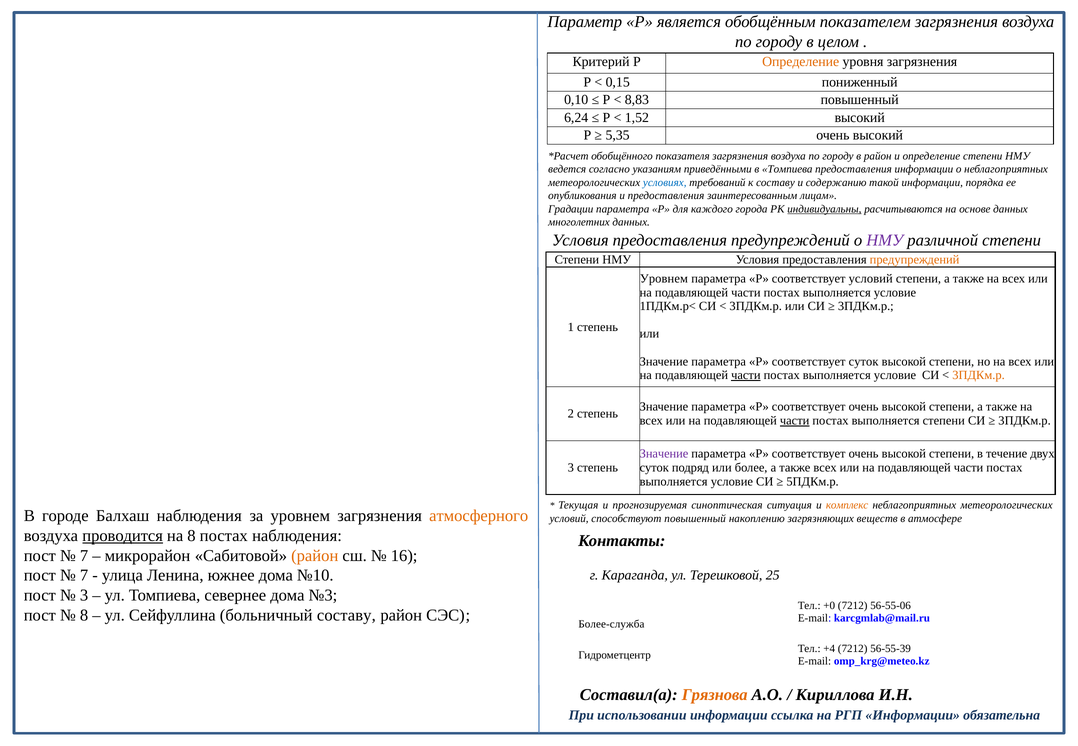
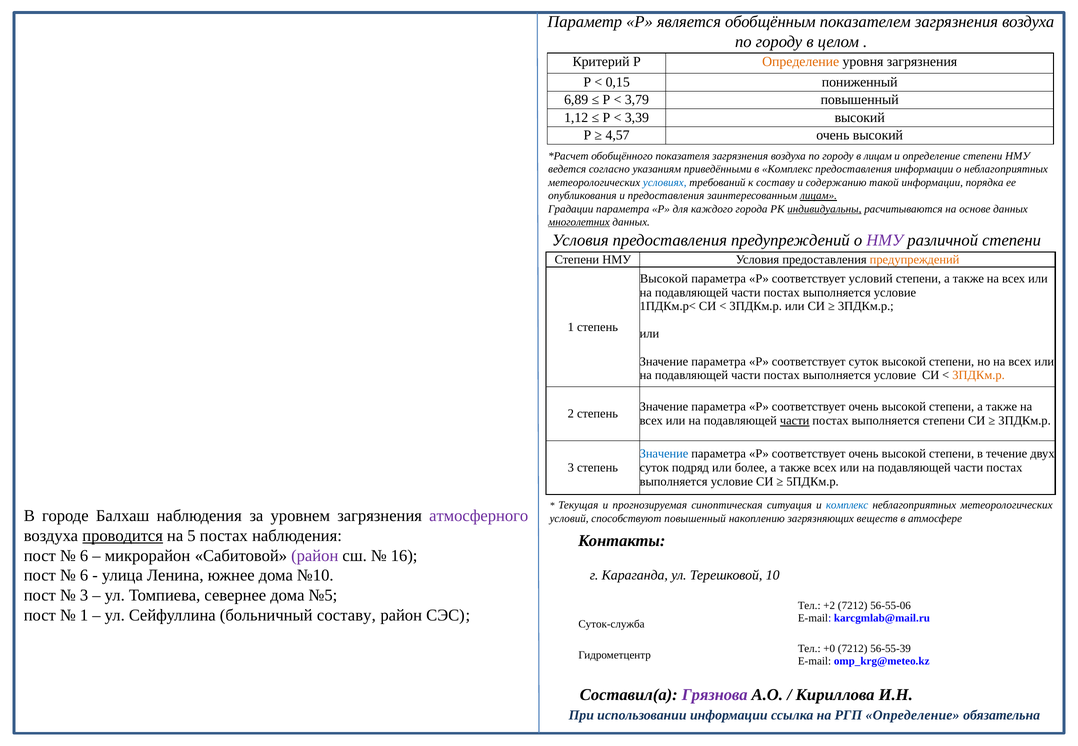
0,10: 0,10 -> 6,89
8,83: 8,83 -> 3,79
6,24: 6,24 -> 1,12
1,52: 1,52 -> 3,39
5,35: 5,35 -> 4,57
в район: район -> лицам
в Томпиева: Томпиева -> Комплекс
лицам at (819, 196) underline: none -> present
многолетних underline: none -> present
Уровнем at (664, 279): Уровнем -> Высокой
части at (746, 375) underline: present -> none
Значение at (664, 454) colour: purple -> blue
комплекс at (847, 505) colour: orange -> blue
атмосферного colour: orange -> purple
на 8: 8 -> 5
7 at (84, 556): 7 -> 6
район at (315, 556) colour: orange -> purple
7 at (84, 576): 7 -> 6
25: 25 -> 10
№3: №3 -> №5
+0: +0 -> +2
8 at (84, 616): 8 -> 1
Более-служба: Более-служба -> Суток-служба
+4: +4 -> +0
Грязнова colour: orange -> purple
РГП Информации: Информации -> Определение
